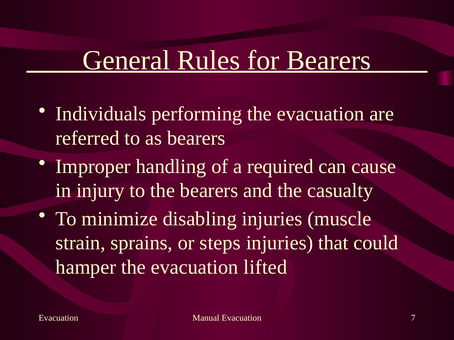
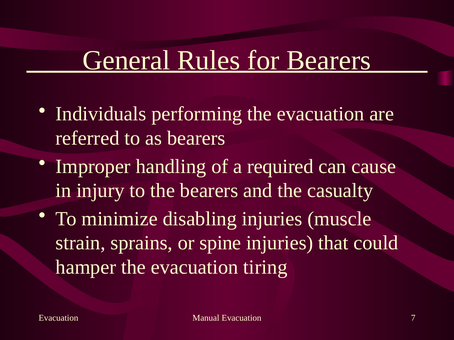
steps: steps -> spine
lifted: lifted -> tiring
